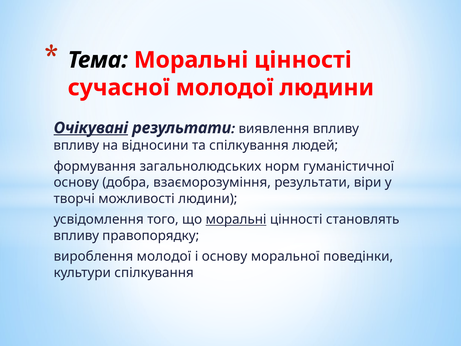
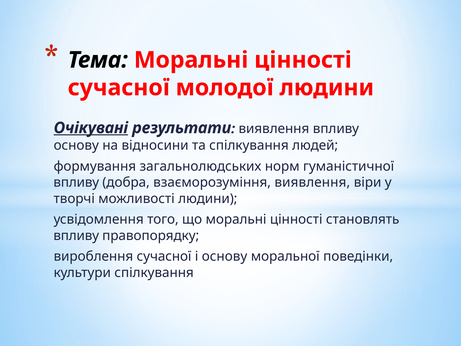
впливу at (76, 145): впливу -> основу
основу at (76, 182): основу -> впливу
взаєморозуміння результати: результати -> виявлення
моральні at (236, 219) underline: present -> none
вироблення молодої: молодої -> сучасної
